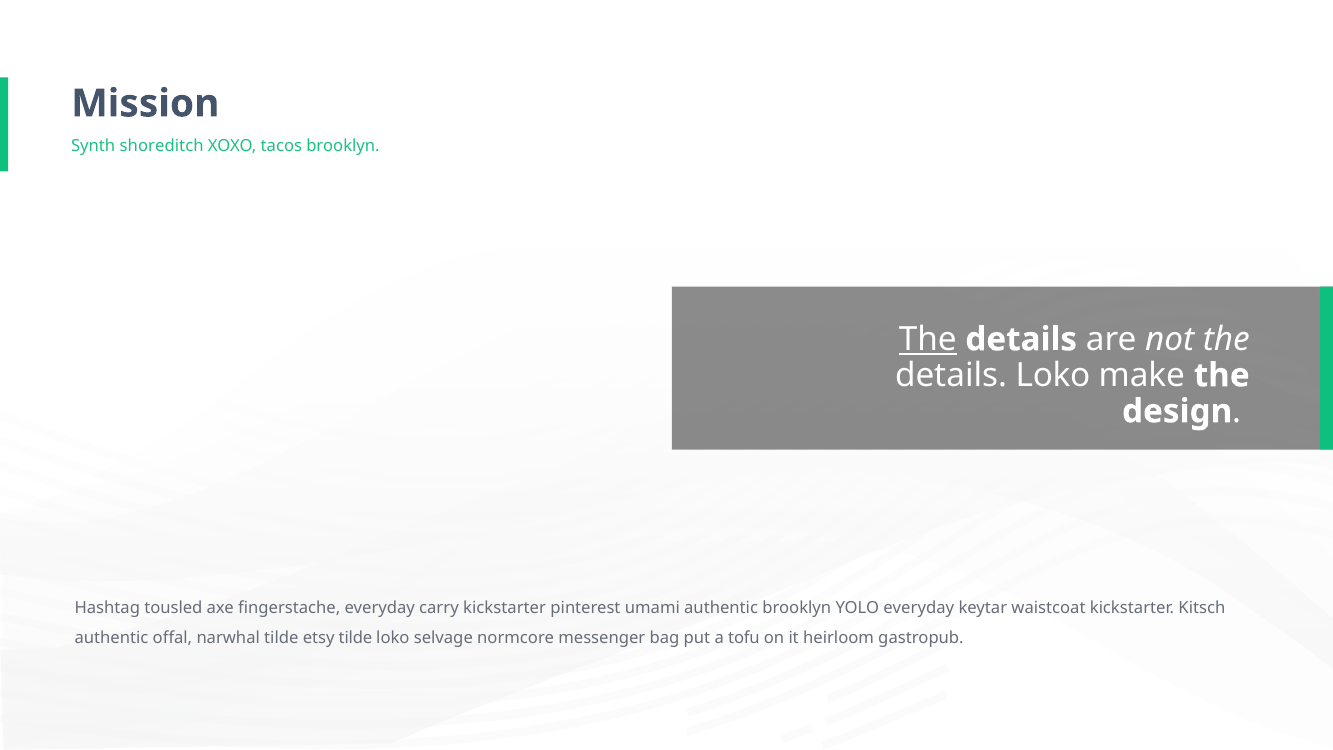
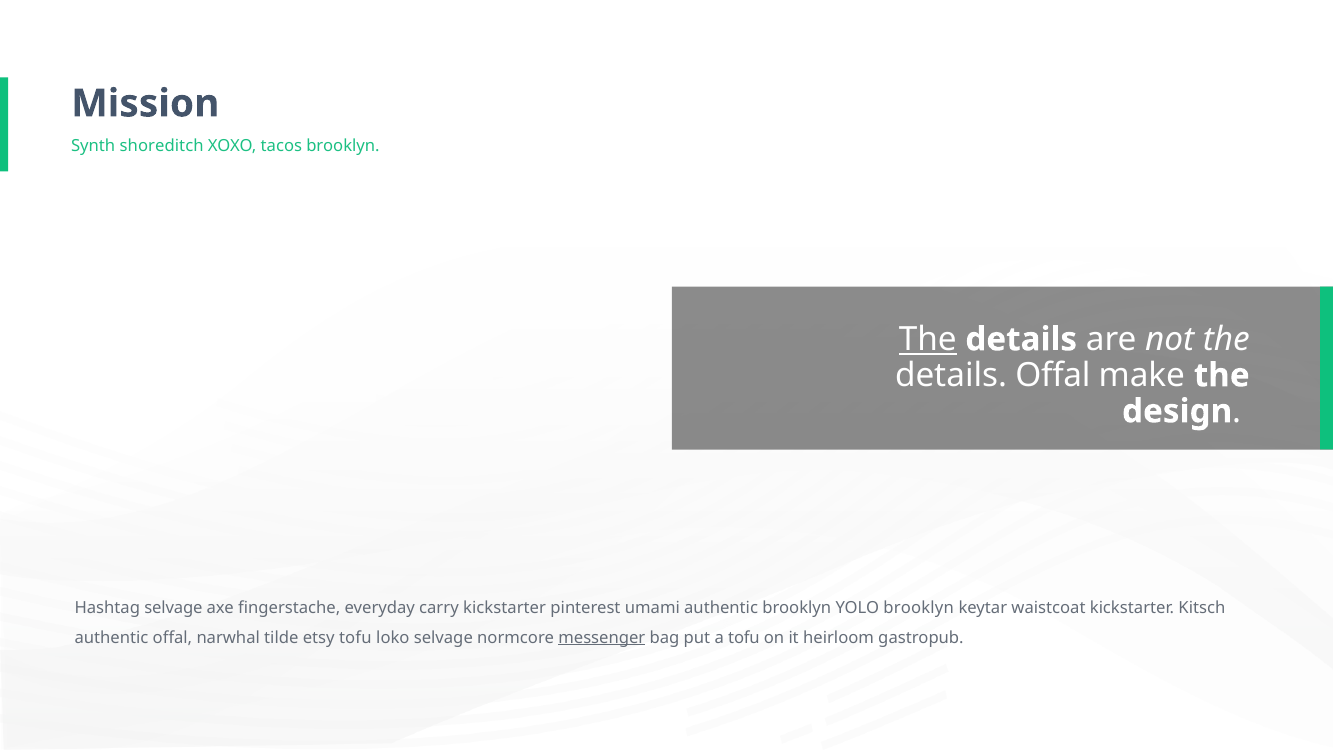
details Loko: Loko -> Offal
Hashtag tousled: tousled -> selvage
YOLO everyday: everyday -> brooklyn
etsy tilde: tilde -> tofu
messenger underline: none -> present
